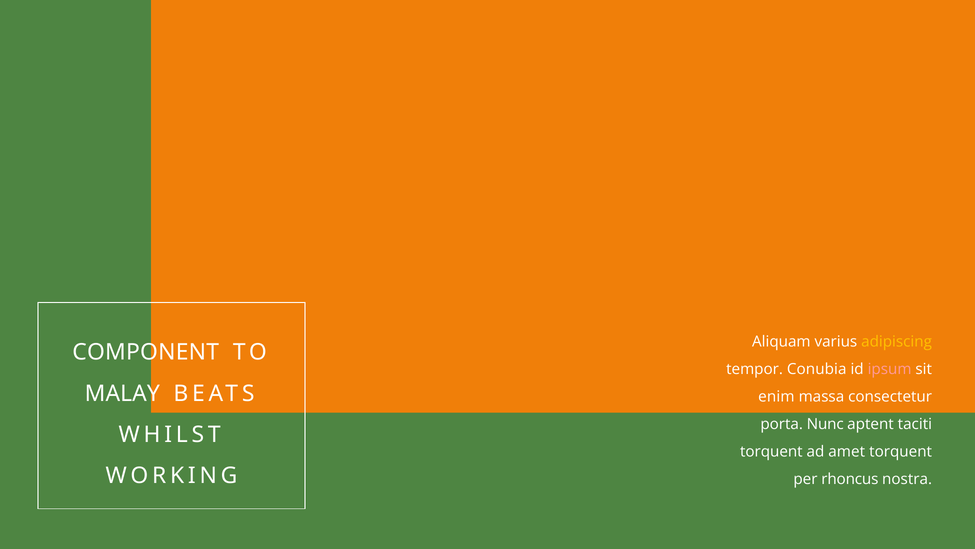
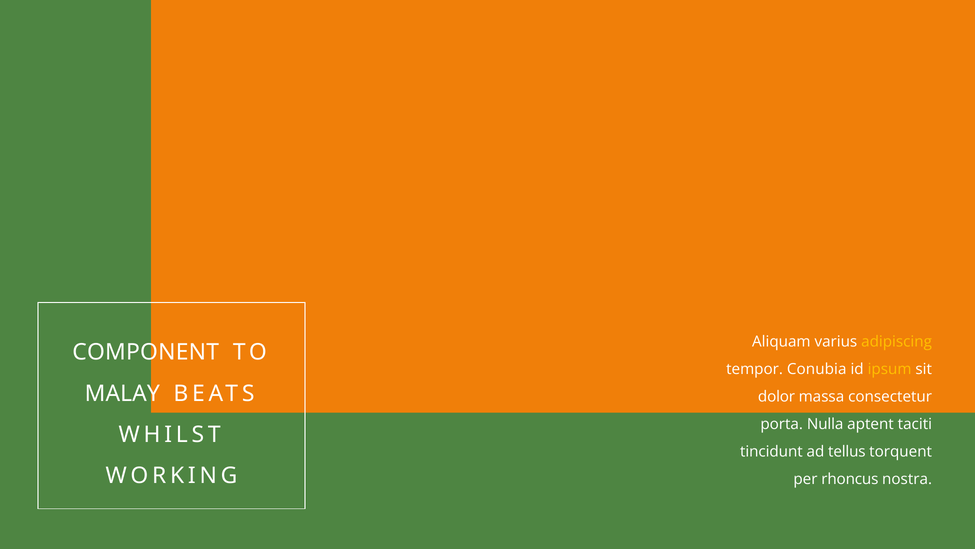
ipsum colour: pink -> yellow
enim: enim -> dolor
Nunc: Nunc -> Nulla
torquent at (771, 451): torquent -> tincidunt
amet: amet -> tellus
